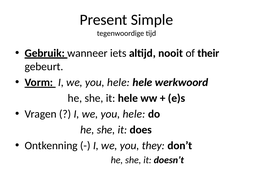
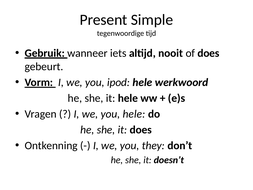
of their: their -> does
hele at (118, 82): hele -> ipod
